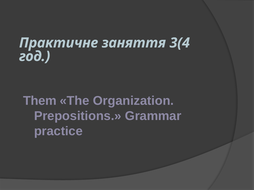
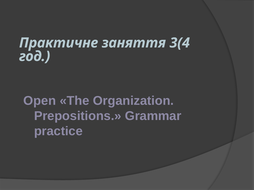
Them: Them -> Open
